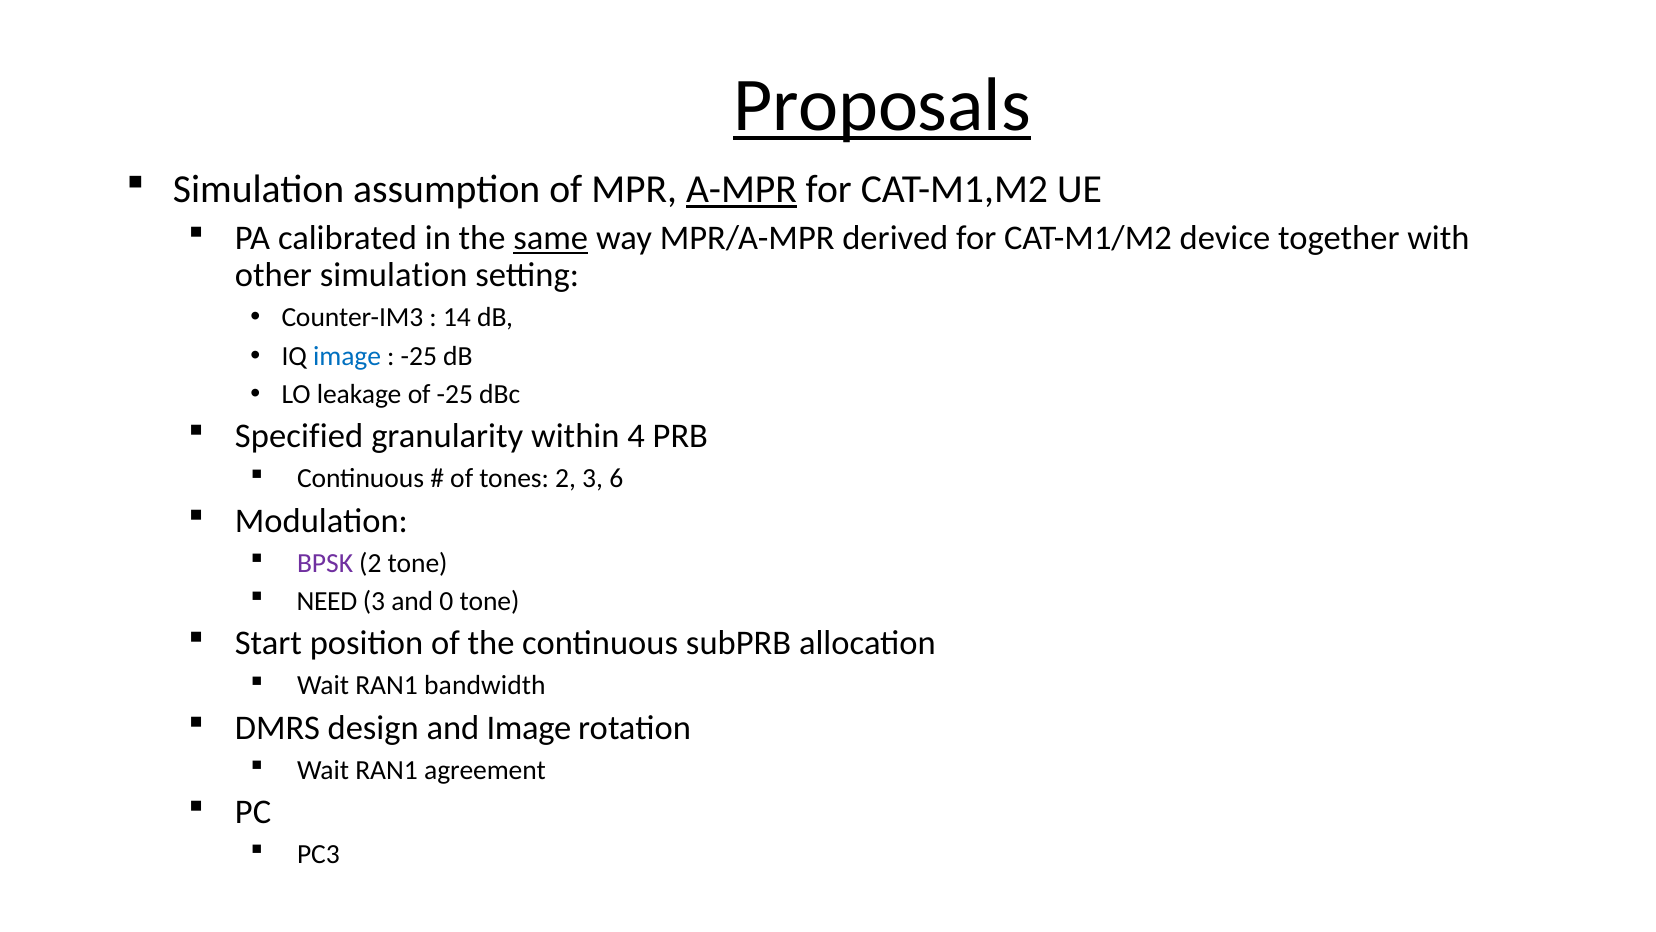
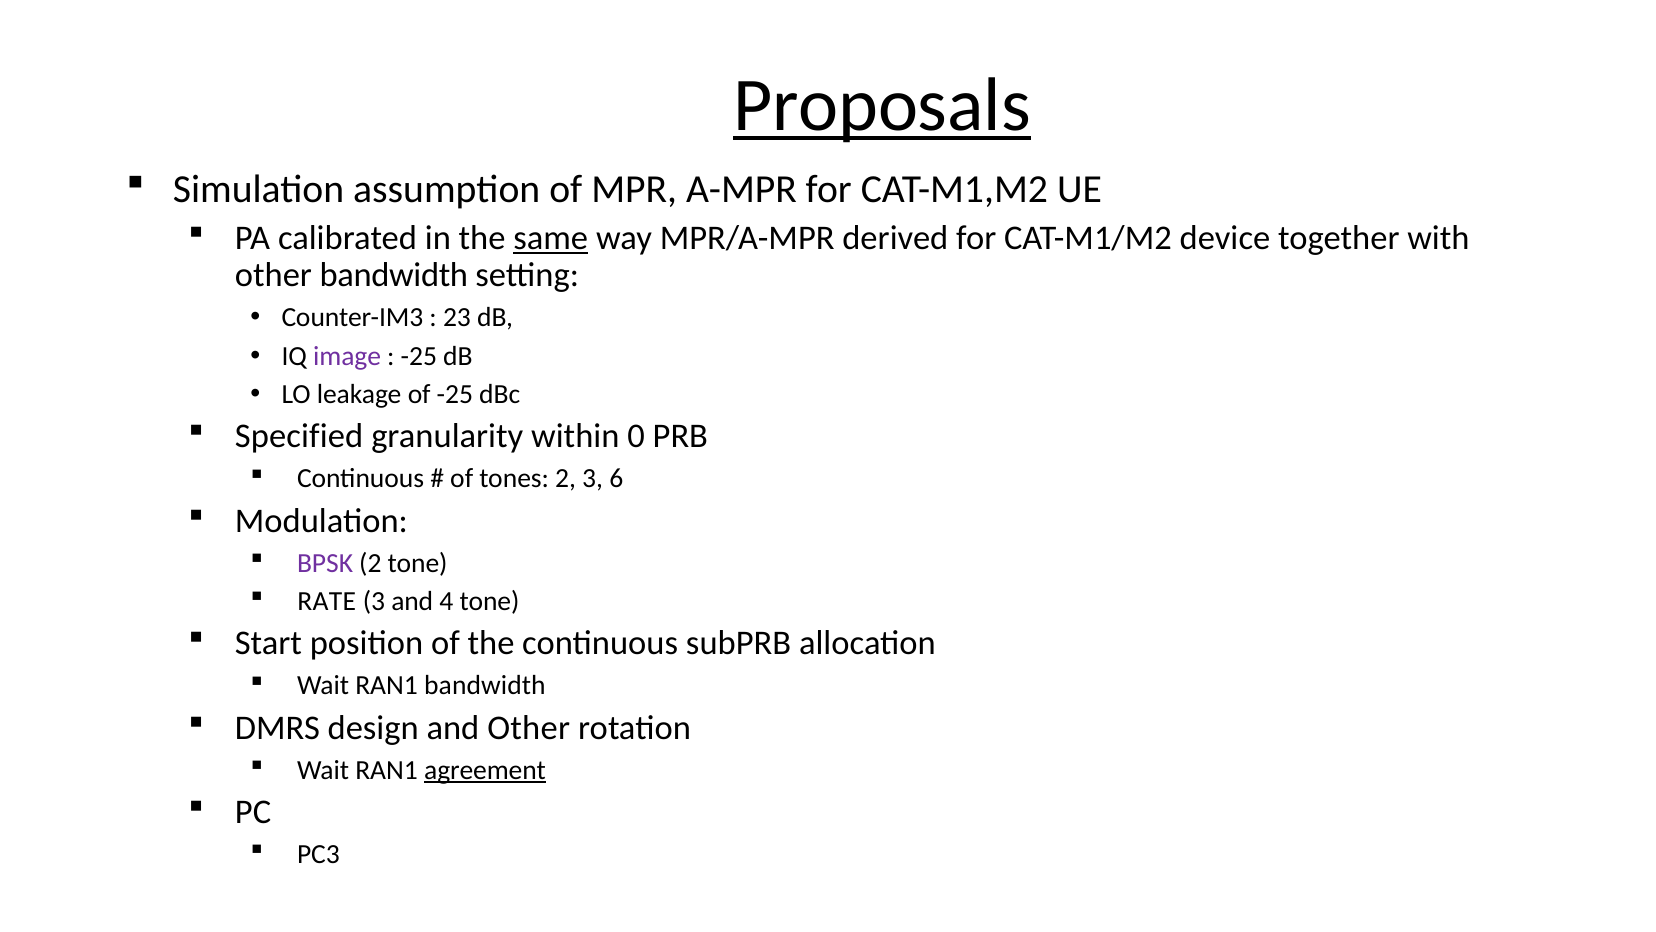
A-MPR underline: present -> none
other simulation: simulation -> bandwidth
14: 14 -> 23
image at (347, 356) colour: blue -> purple
4: 4 -> 0
NEED: NEED -> RATE
0: 0 -> 4
and Image: Image -> Other
agreement underline: none -> present
